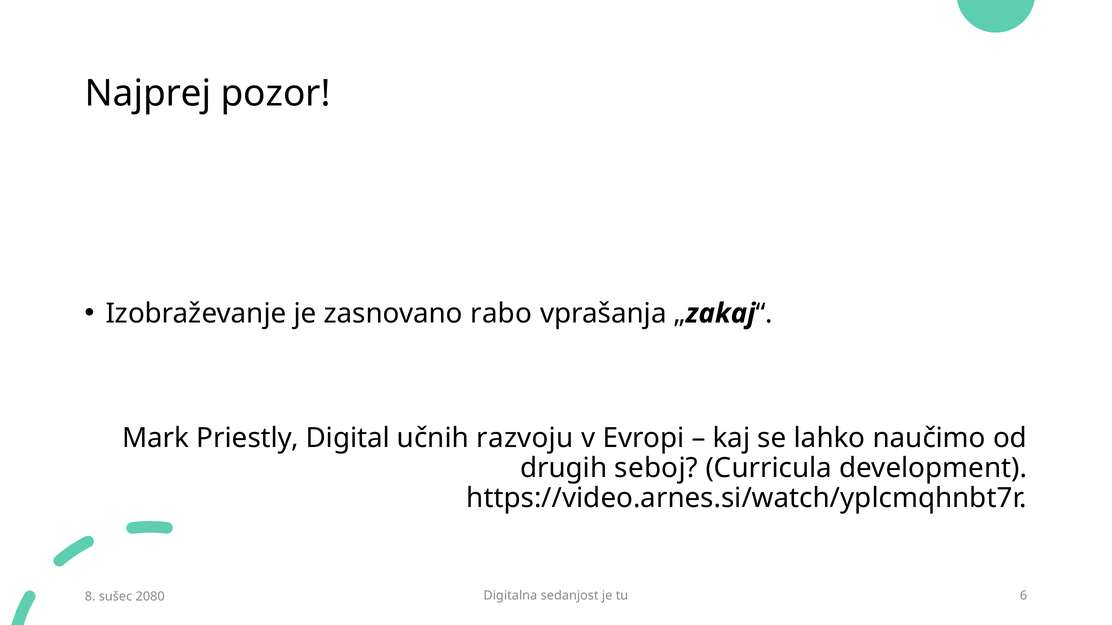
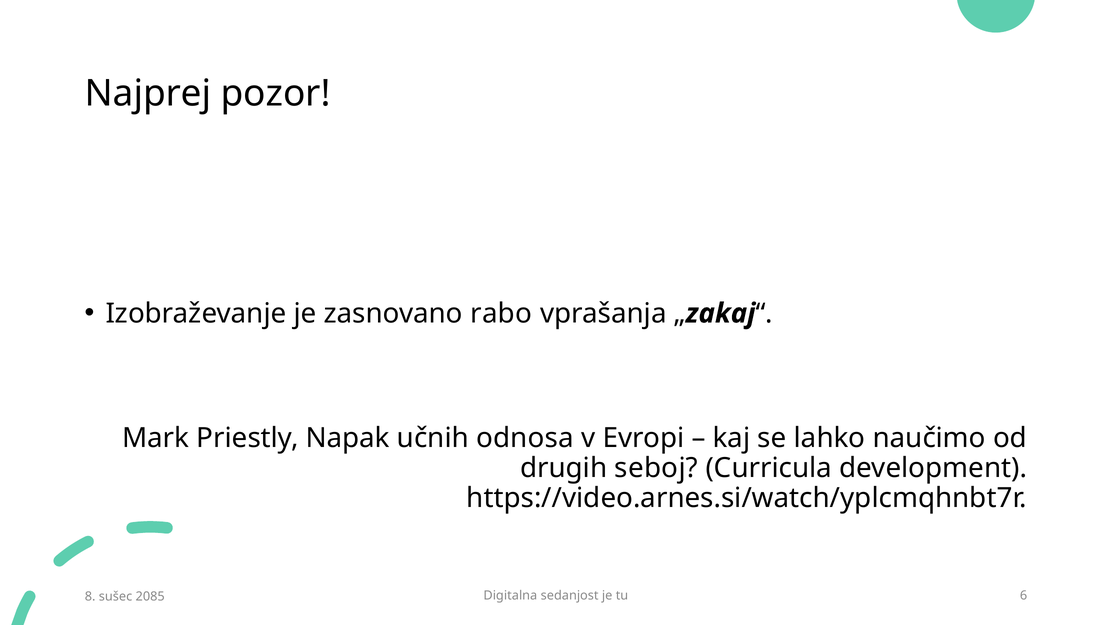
Digital: Digital -> Napak
razvoju: razvoju -> odnosa
2080: 2080 -> 2085
